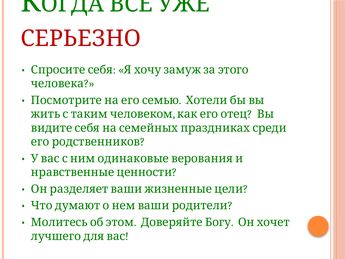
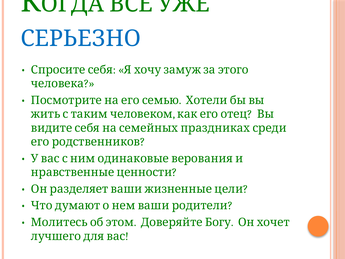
СЕРЬЕЗНО colour: red -> blue
